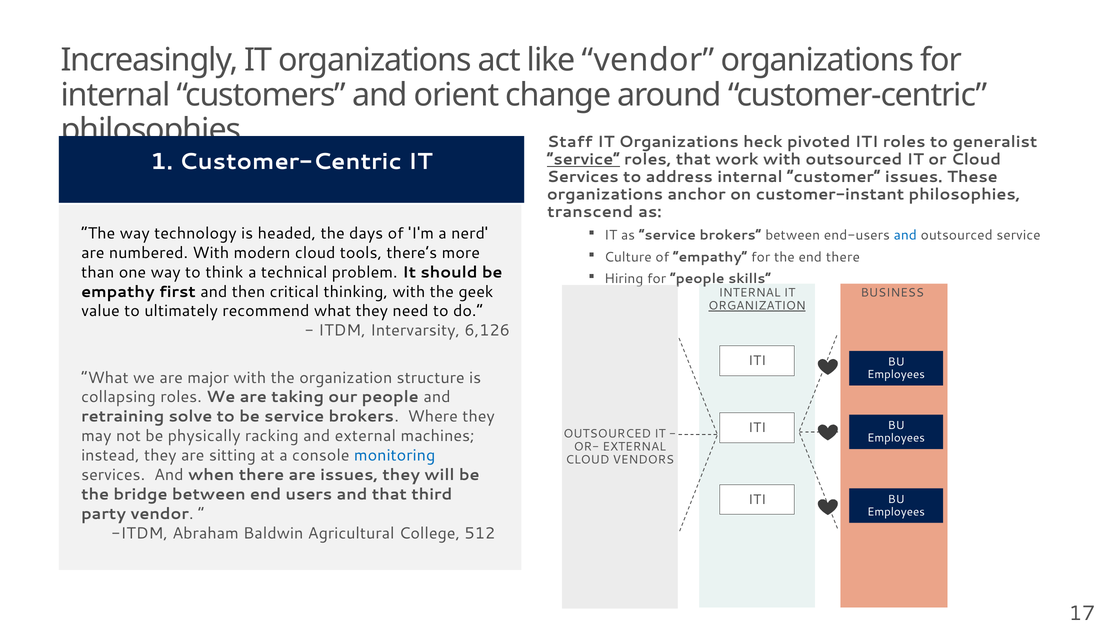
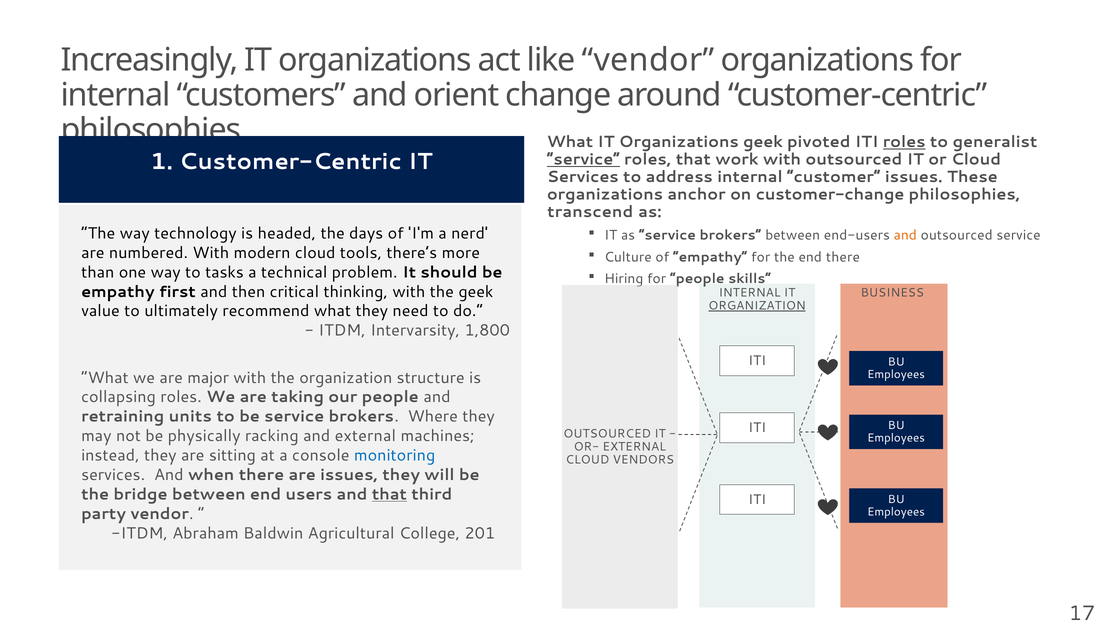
Staff at (570, 142): Staff -> What
Organizations heck: heck -> geek
roles at (904, 142) underline: none -> present
customer-instant: customer-instant -> customer-change
and at (905, 235) colour: blue -> orange
think: think -> tasks
6,126: 6,126 -> 1,800
solve: solve -> units
that at (389, 494) underline: none -> present
512: 512 -> 201
